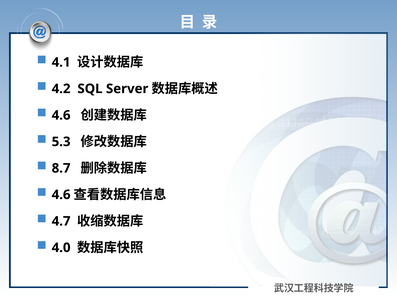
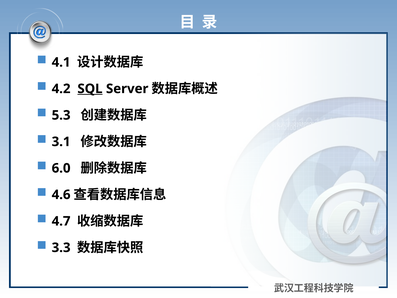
SQL underline: none -> present
4.6 at (61, 115): 4.6 -> 5.3
5.3: 5.3 -> 3.1
8.7: 8.7 -> 6.0
4.0: 4.0 -> 3.3
